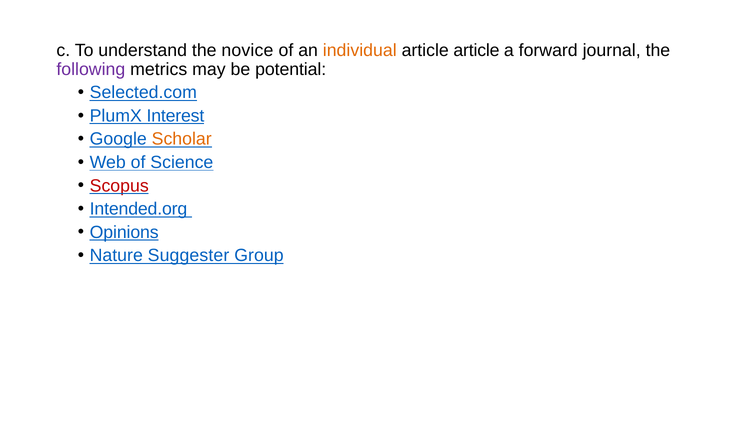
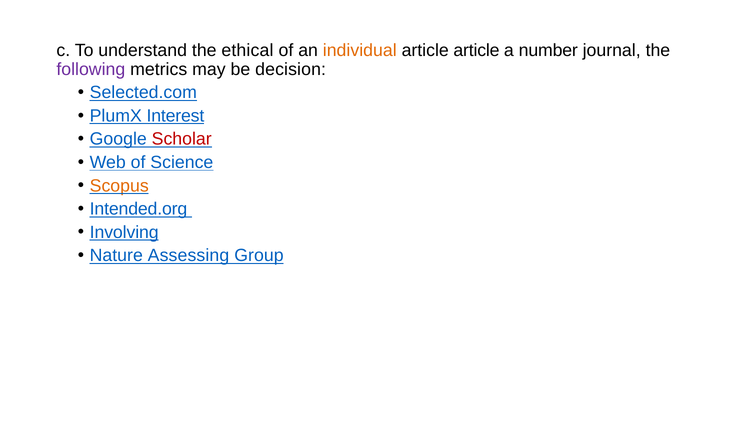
novice: novice -> ethical
forward: forward -> number
potential: potential -> decision
Scholar colour: orange -> red
Scopus colour: red -> orange
Opinions: Opinions -> Involving
Suggester: Suggester -> Assessing
